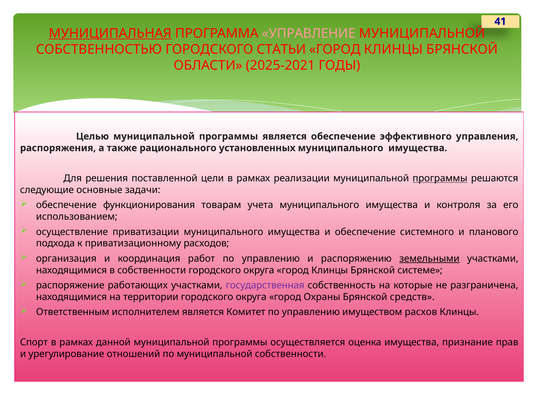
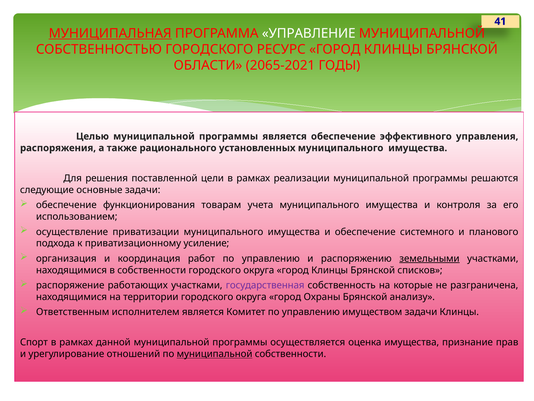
УПРАВЛЕНИЕ colour: pink -> white
СТАТЬИ: СТАТЬИ -> РЕСУРС
2025-2021: 2025-2021 -> 2065-2021
программы at (440, 178) underline: present -> none
расходов: расходов -> усиление
системе: системе -> списков
средств: средств -> анализу
имуществом расхов: расхов -> задачи
муниципальной at (215, 354) underline: none -> present
